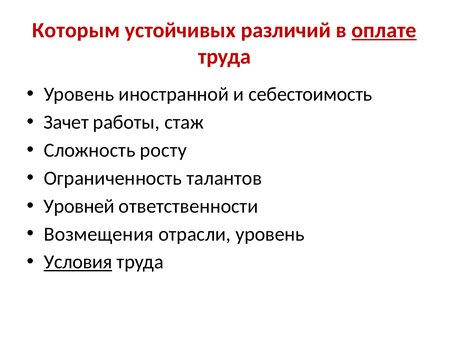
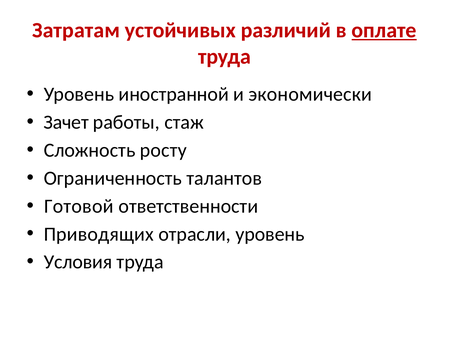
Которым: Которым -> Затратам
себестоимость: себестоимость -> экономически
Уровней: Уровней -> Готовой
Возмещения: Возмещения -> Приводящих
Условия underline: present -> none
